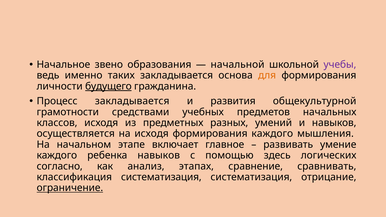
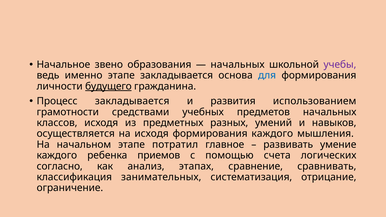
начальной at (238, 65): начальной -> начальных
именно таких: таких -> этапе
для colour: orange -> blue
общекультурной: общекультурной -> использованием
включает: включает -> потратил
ребенка навыков: навыков -> приемов
здесь: здесь -> счета
классификация систематизация: систематизация -> занимательных
ограничение underline: present -> none
